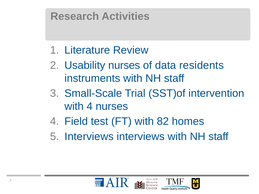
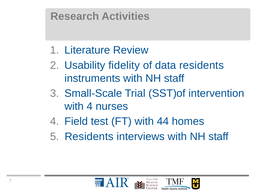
Usability nurses: nurses -> fidelity
82: 82 -> 44
Interviews at (89, 137): Interviews -> Residents
